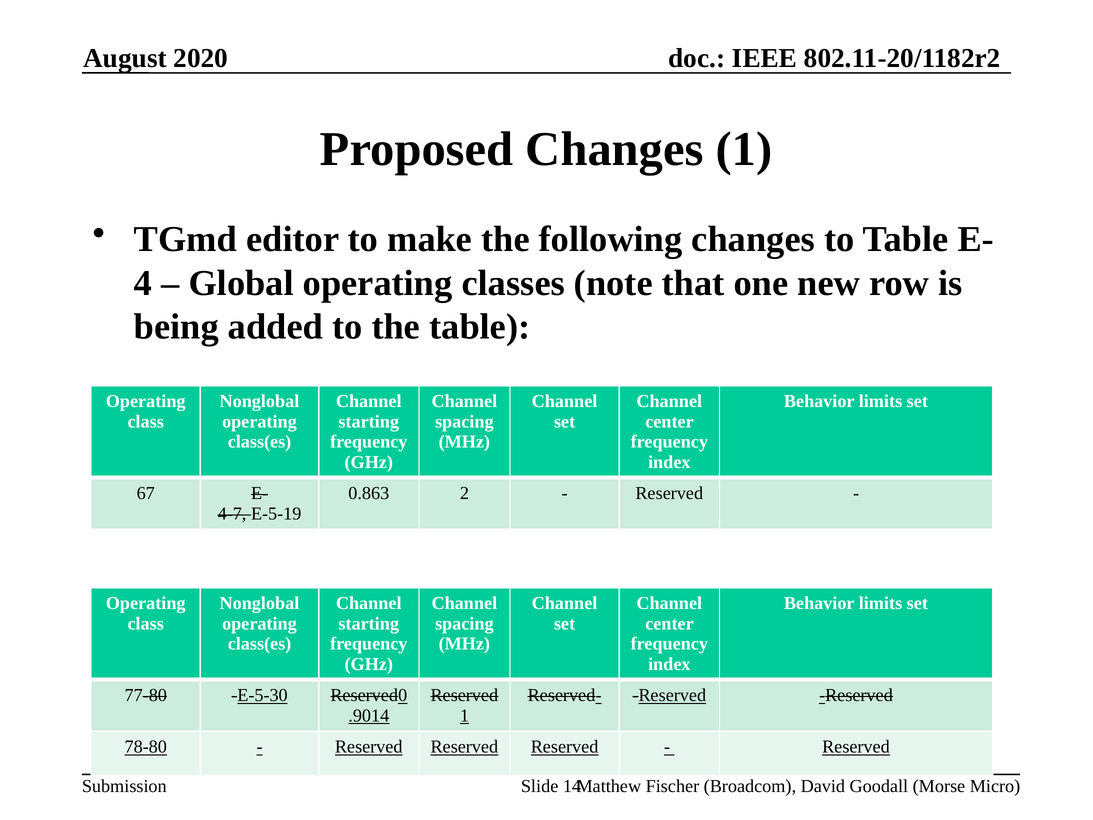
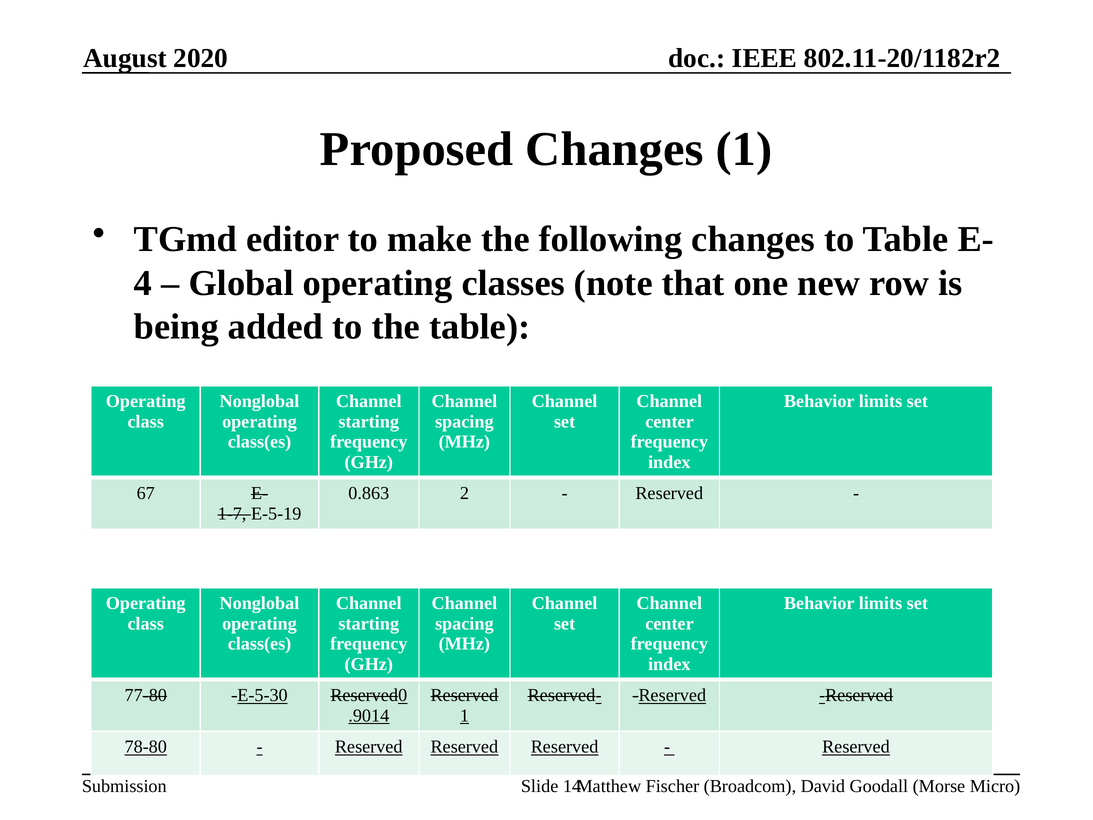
4-7: 4-7 -> 1-7
